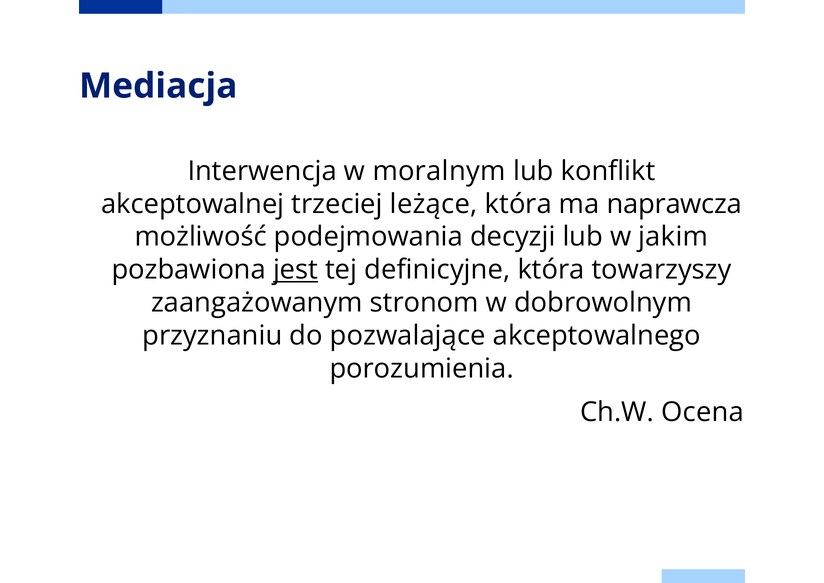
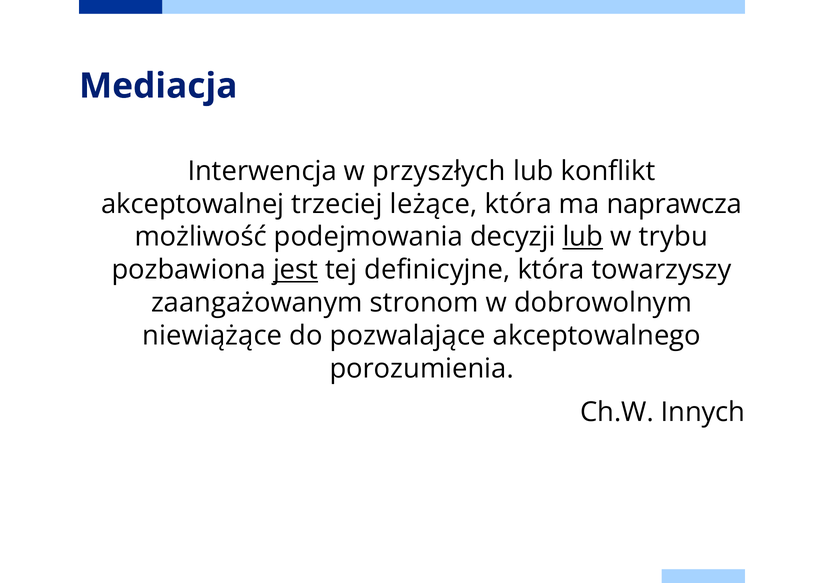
moralnym: moralnym -> przyszłych
lub at (583, 237) underline: none -> present
jakim: jakim -> trybu
przyznaniu: przyznaniu -> niewiążące
Ocena: Ocena -> Innych
